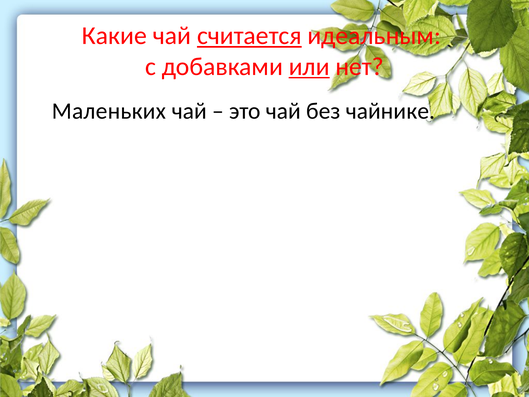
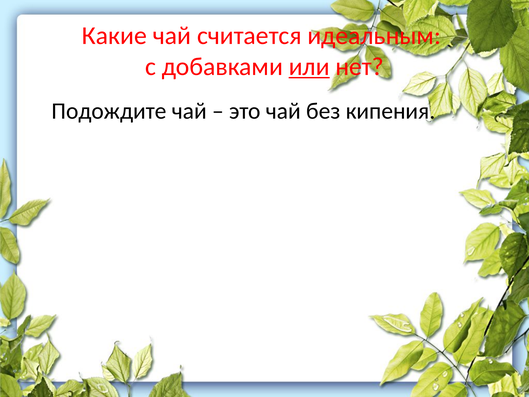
считается underline: present -> none
Маленьких: Маленьких -> Подождите
чайнике: чайнике -> кипения
